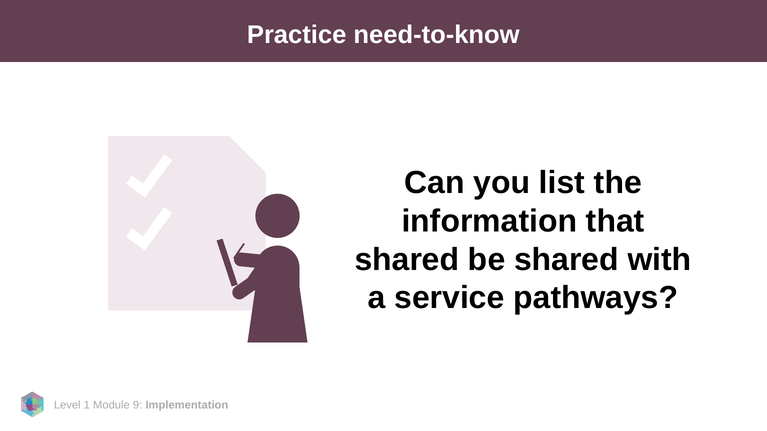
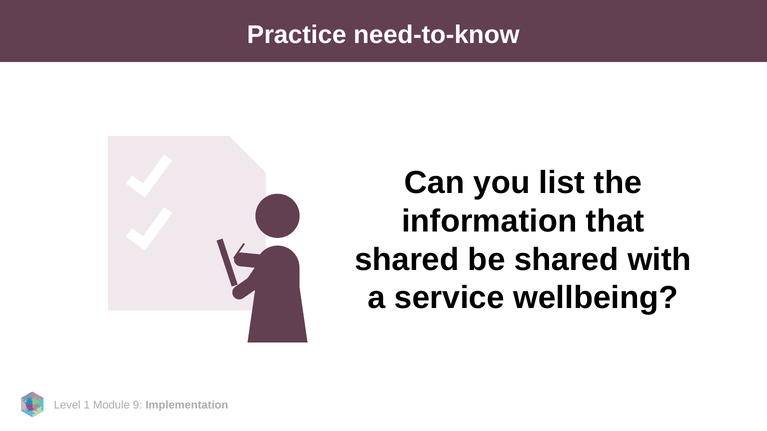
pathways: pathways -> wellbeing
